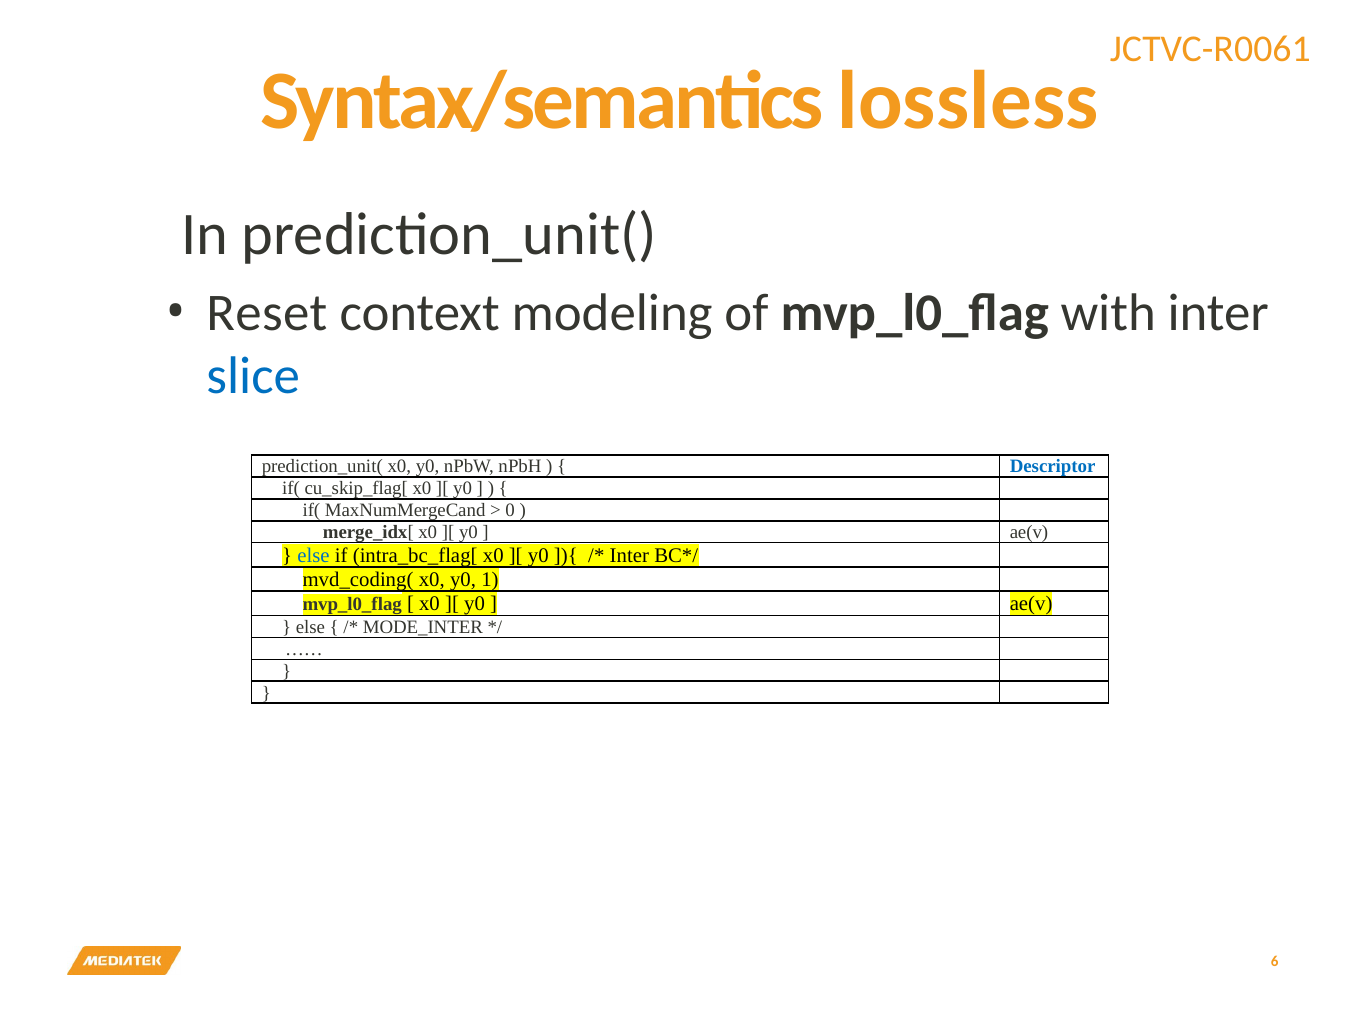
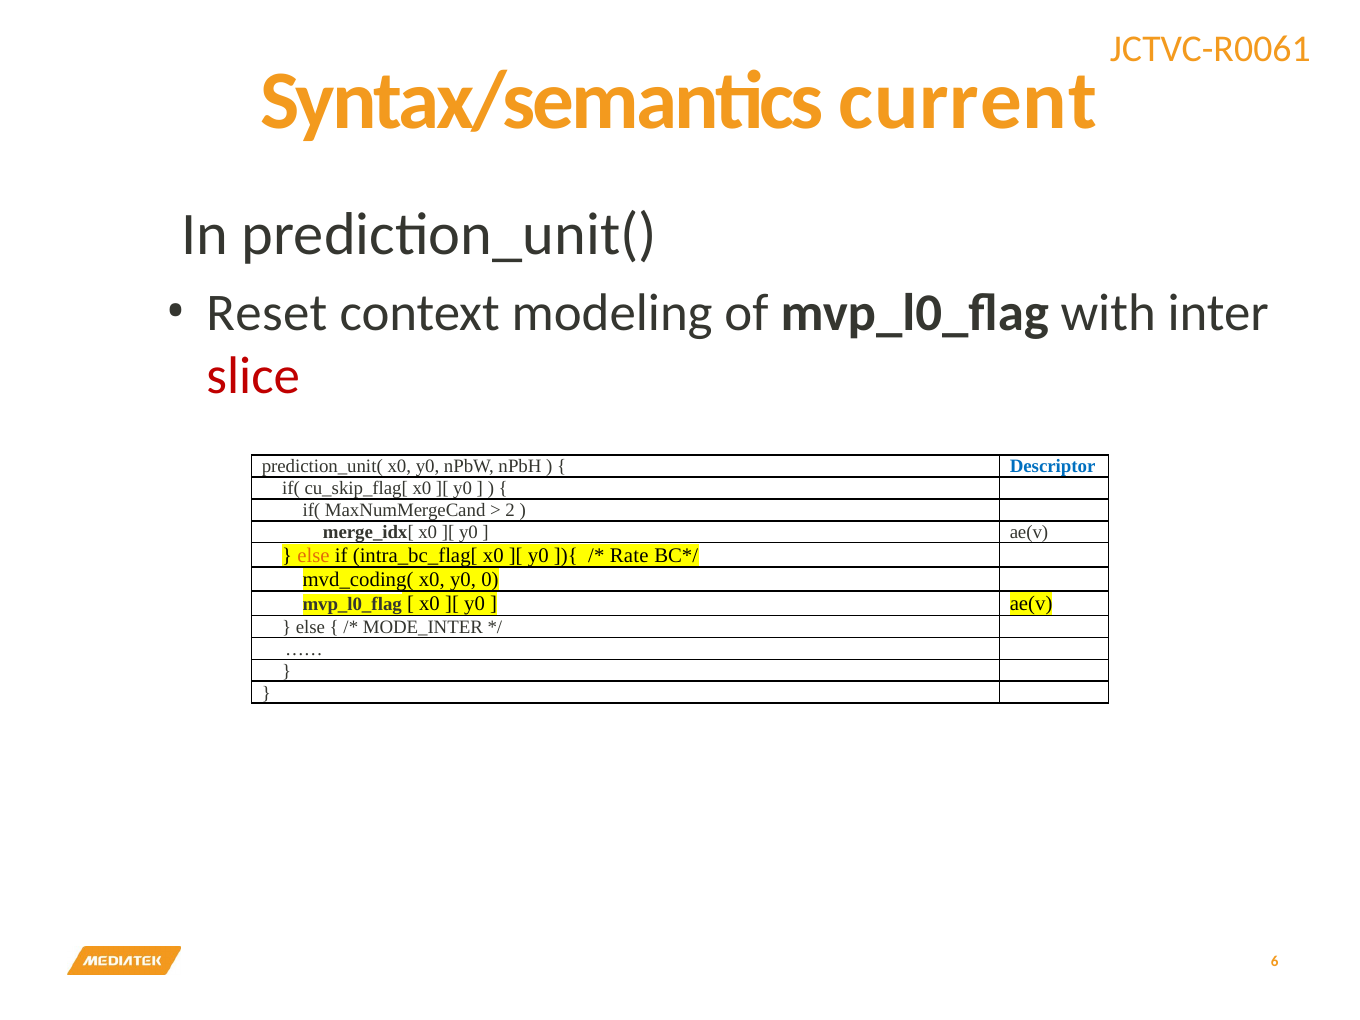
lossless: lossless -> current
slice colour: blue -> red
0: 0 -> 2
else at (313, 556) colour: blue -> orange
Inter at (629, 556): Inter -> Rate
1: 1 -> 0
